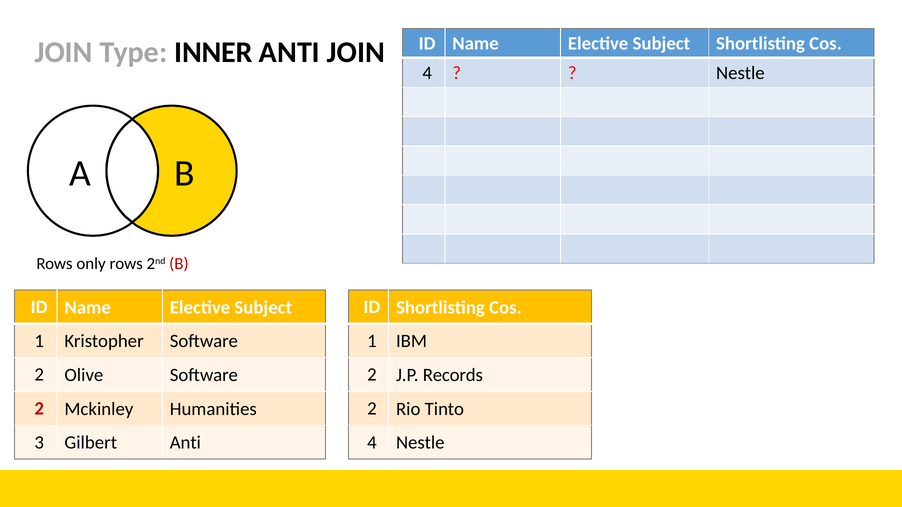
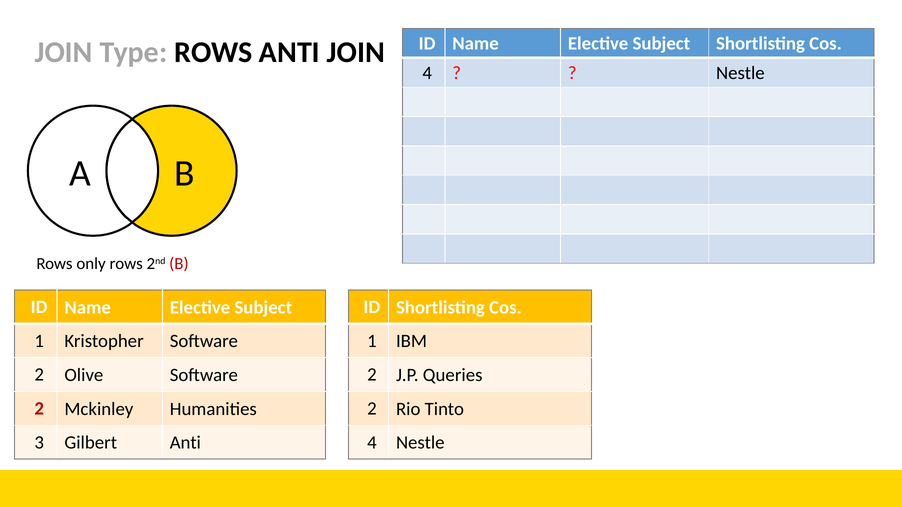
Type INNER: INNER -> ROWS
Records: Records -> Queries
